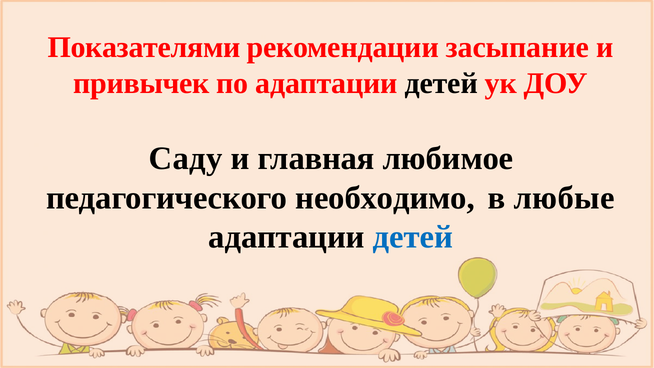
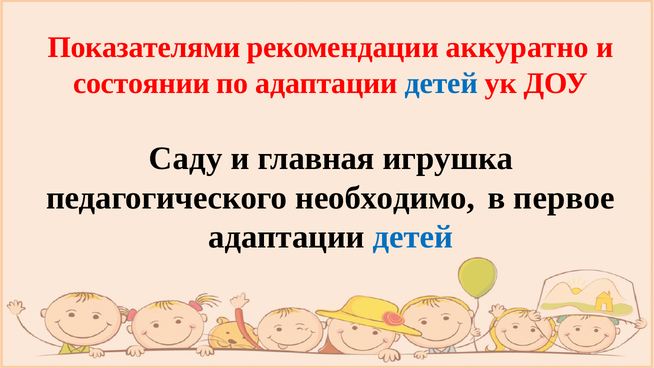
засыпание: засыпание -> аккуратно
привычек: привычек -> состоянии
детей at (441, 83) colour: black -> blue
любимое: любимое -> игрушка
любые: любые -> первое
